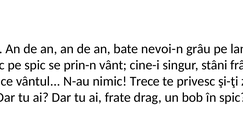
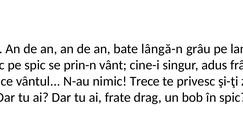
nevoi-n: nevoi-n -> lângă-n
stâni: stâni -> adus
